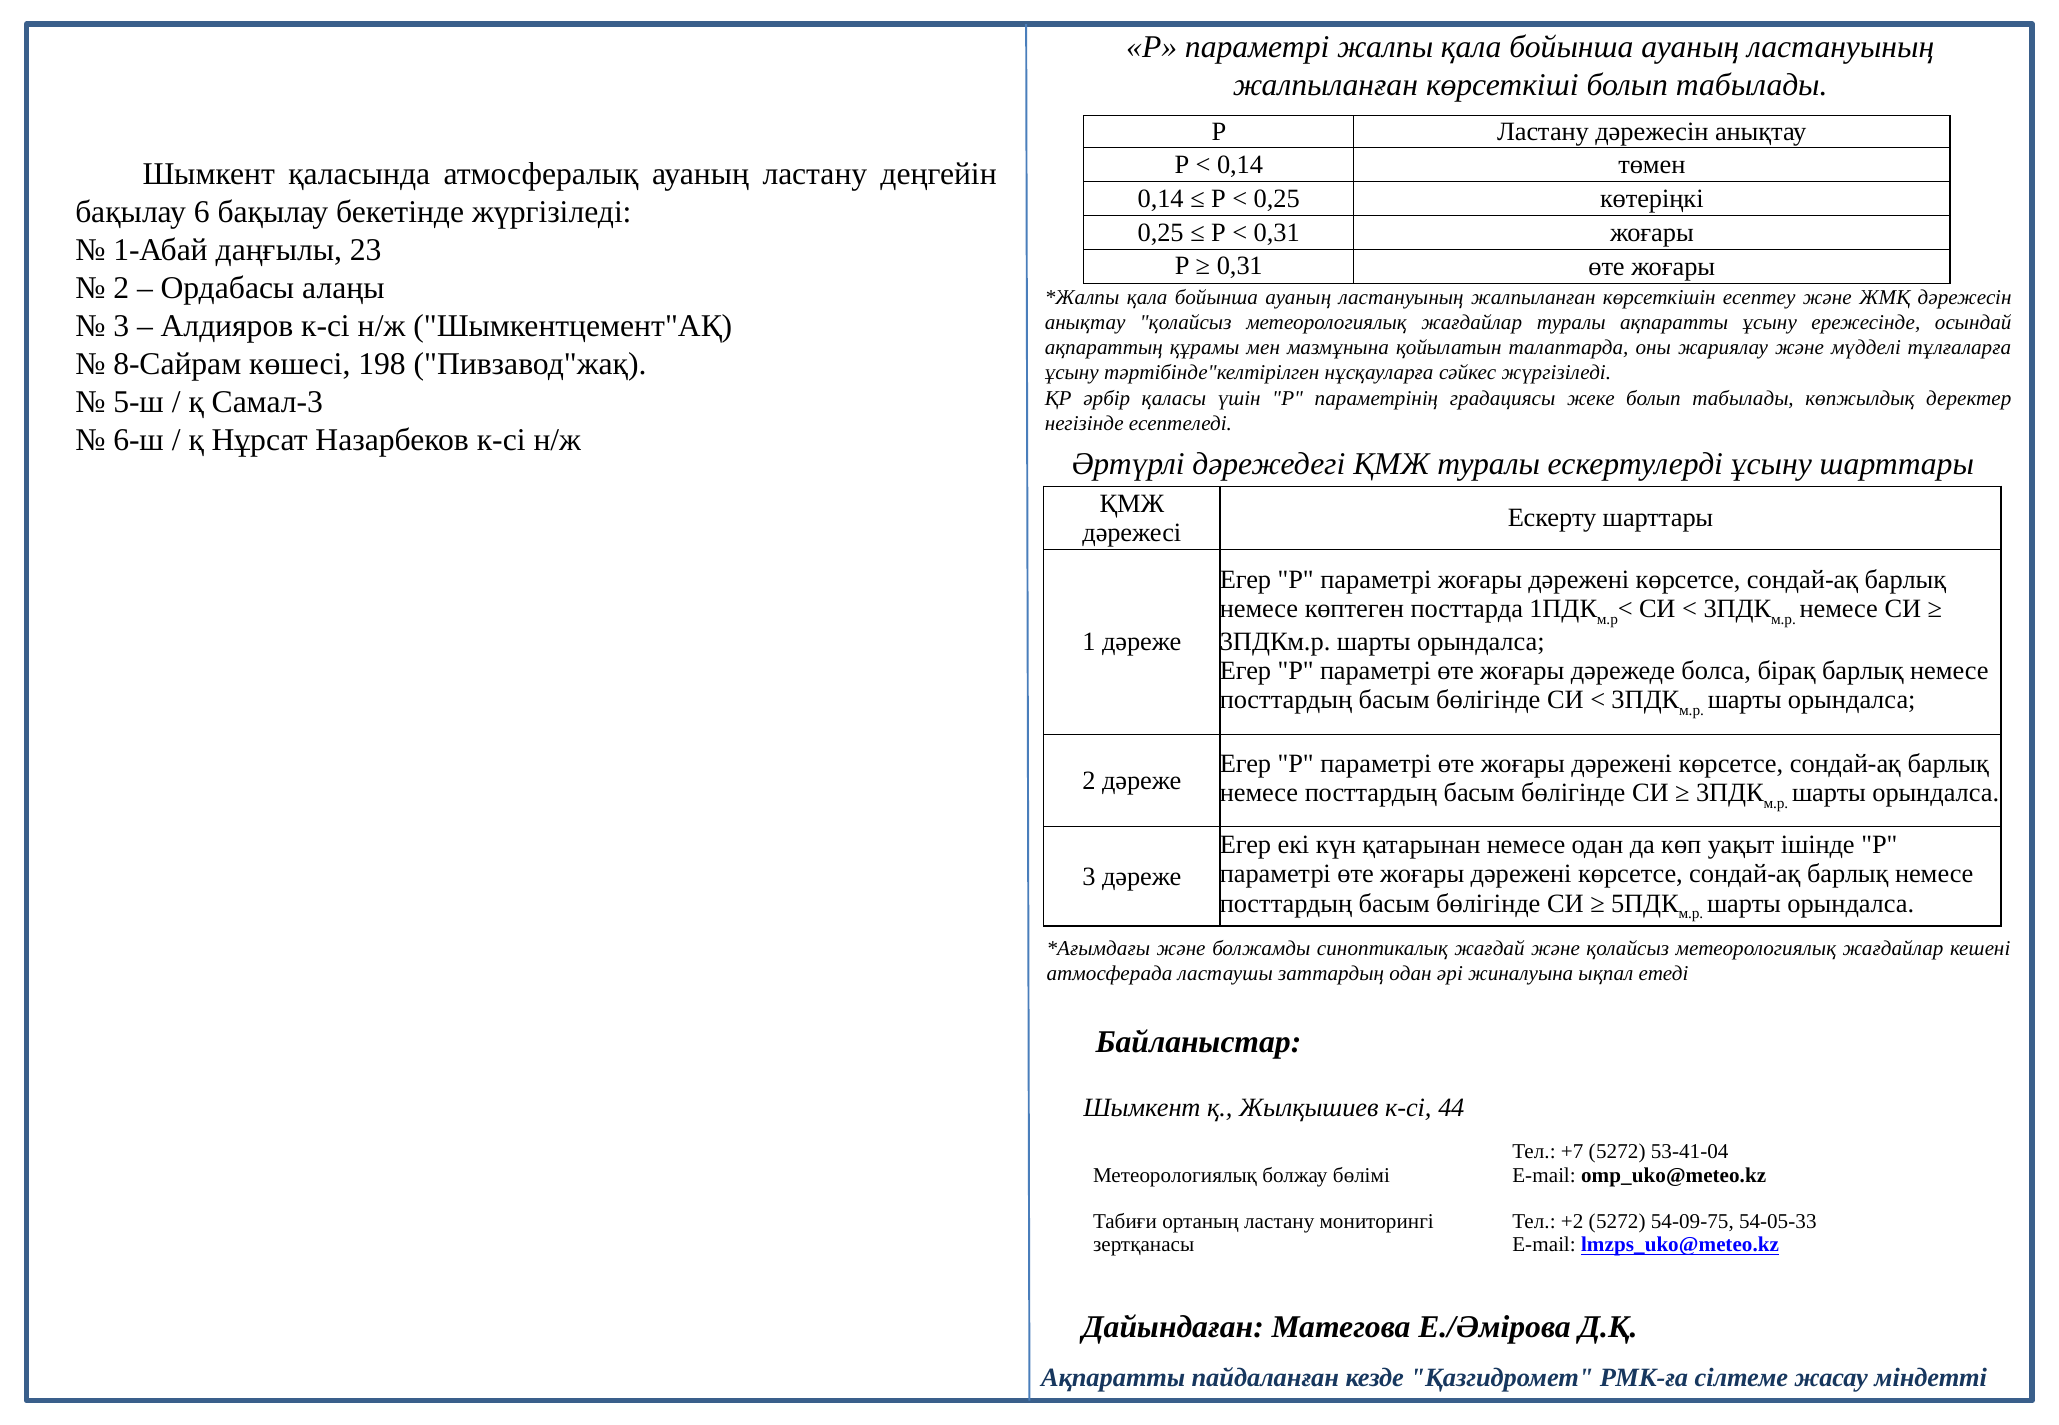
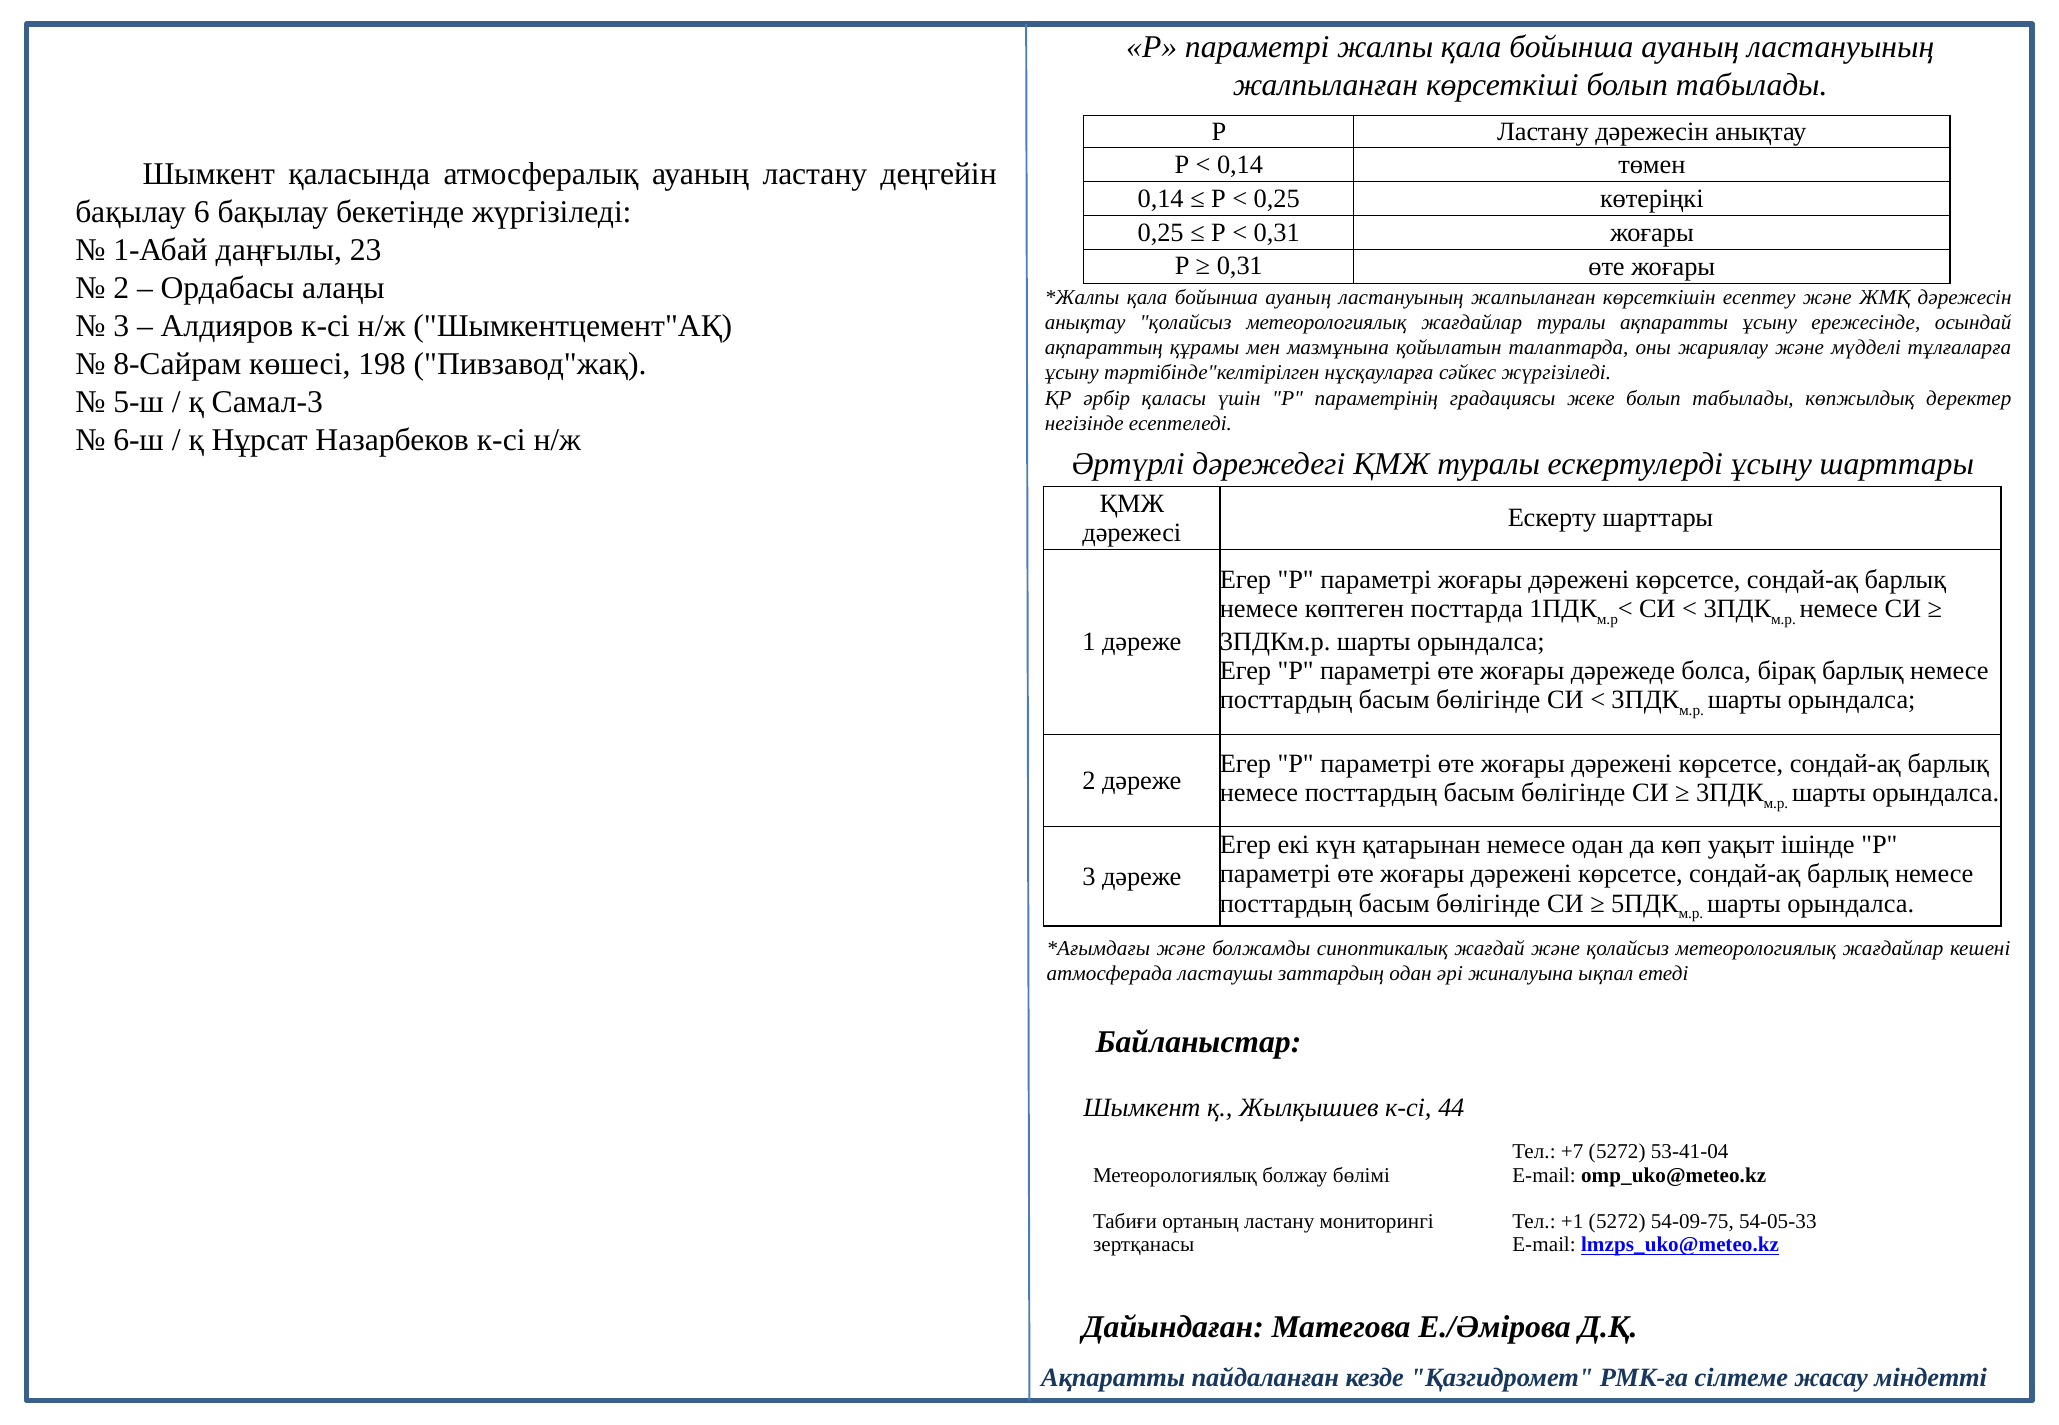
+2: +2 -> +1
